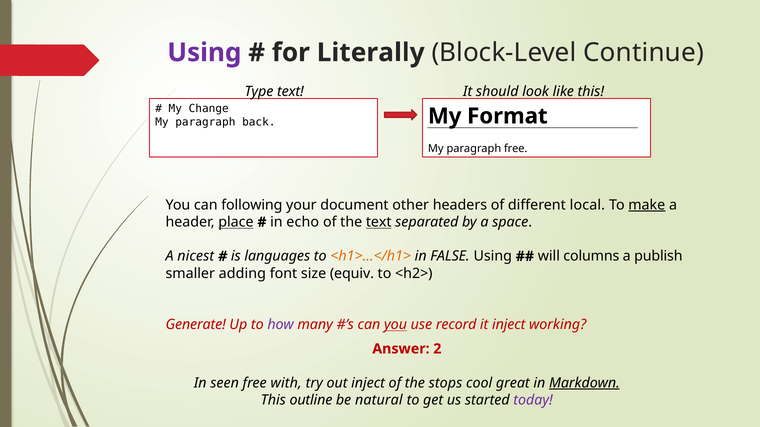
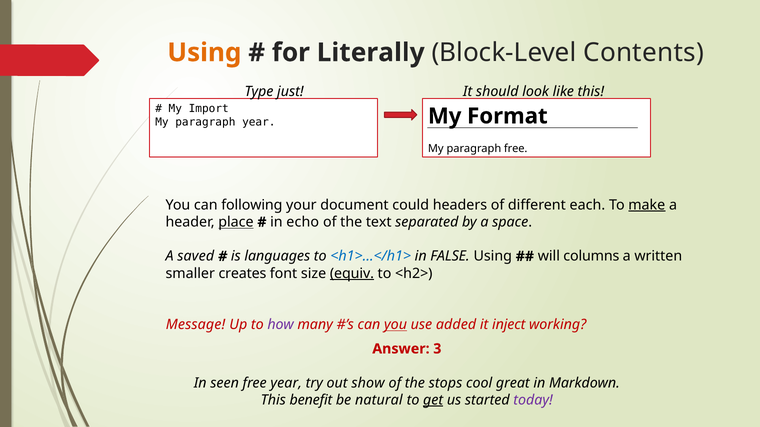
Using at (204, 53) colour: purple -> orange
Continue: Continue -> Contents
Type text: text -> just
Change: Change -> Import
paragraph back: back -> year
other: other -> could
local: local -> each
text at (379, 222) underline: present -> none
nicest: nicest -> saved
<h1>…</h1> colour: orange -> blue
publish: publish -> written
adding: adding -> creates
equiv underline: none -> present
Generate: Generate -> Message
record: record -> added
2: 2 -> 3
free with: with -> year
out inject: inject -> show
Markdown underline: present -> none
outline: outline -> benefit
get underline: none -> present
